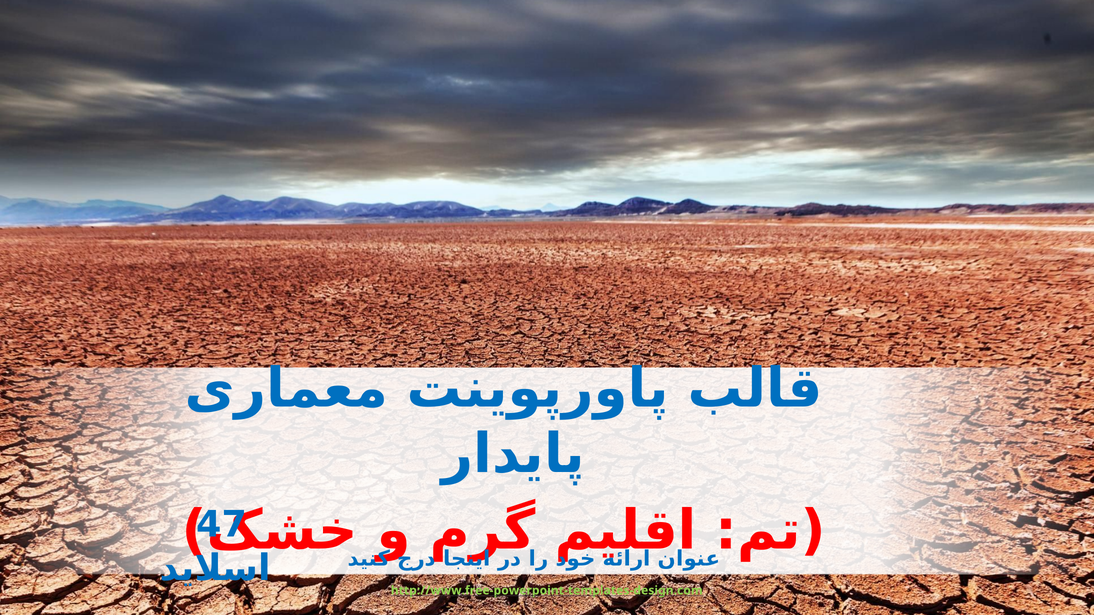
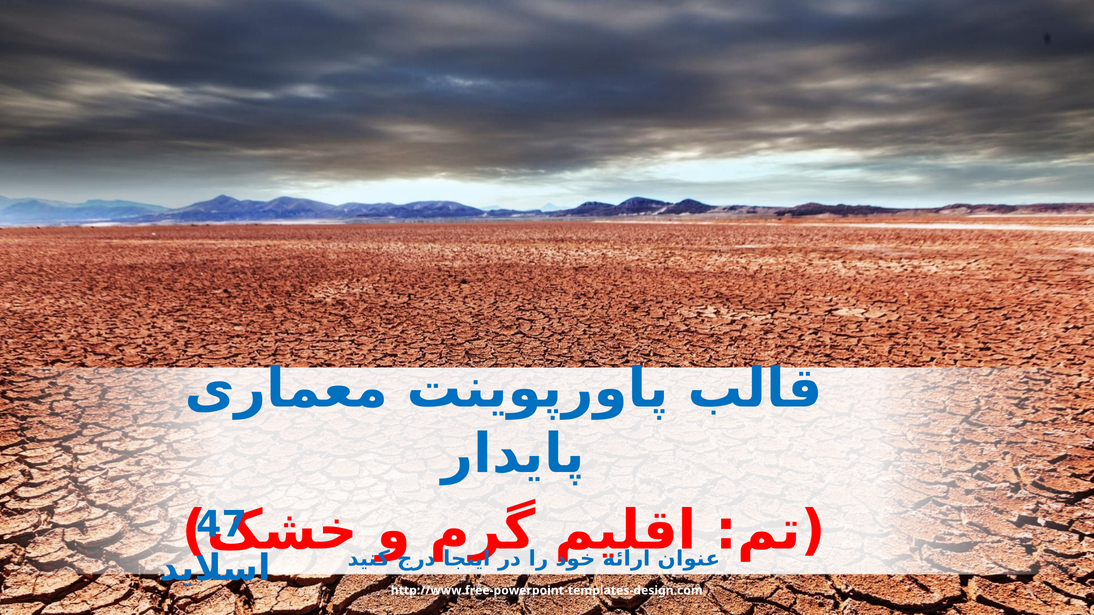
http://www.free-powerpoint-templates-design.com colour: light green -> white
